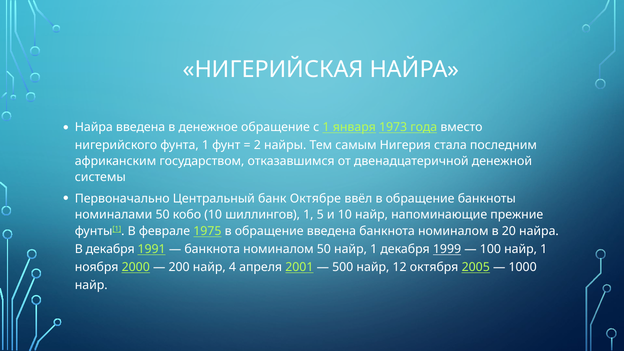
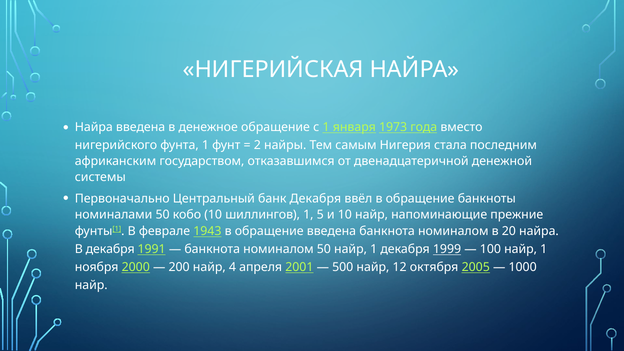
банк Октябре: Октябре -> Декабря
1975: 1975 -> 1943
